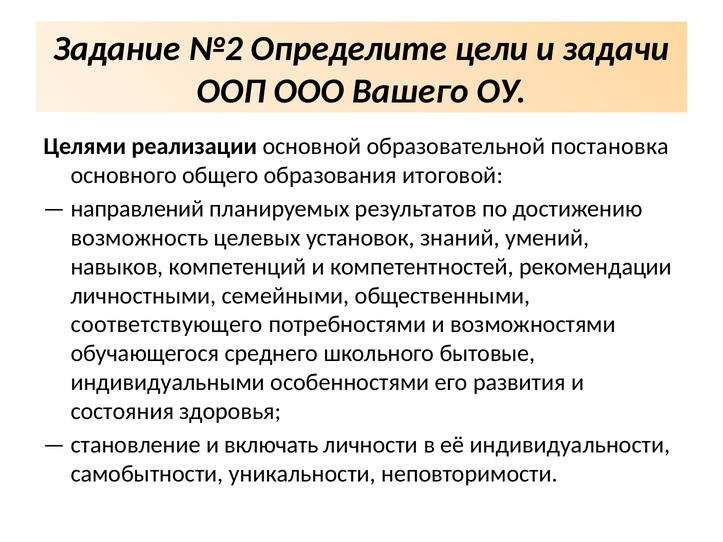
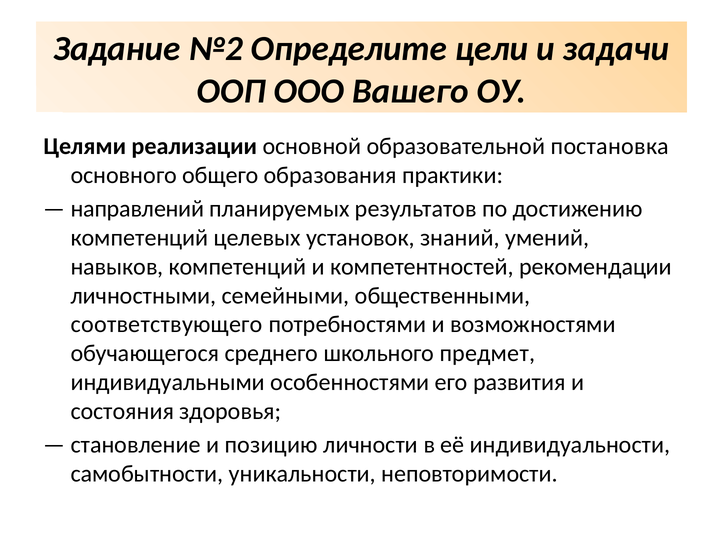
итоговой: итоговой -> практики
возможность at (139, 238): возможность -> компетенций
бытовые: бытовые -> предмет
включать: включать -> позицию
